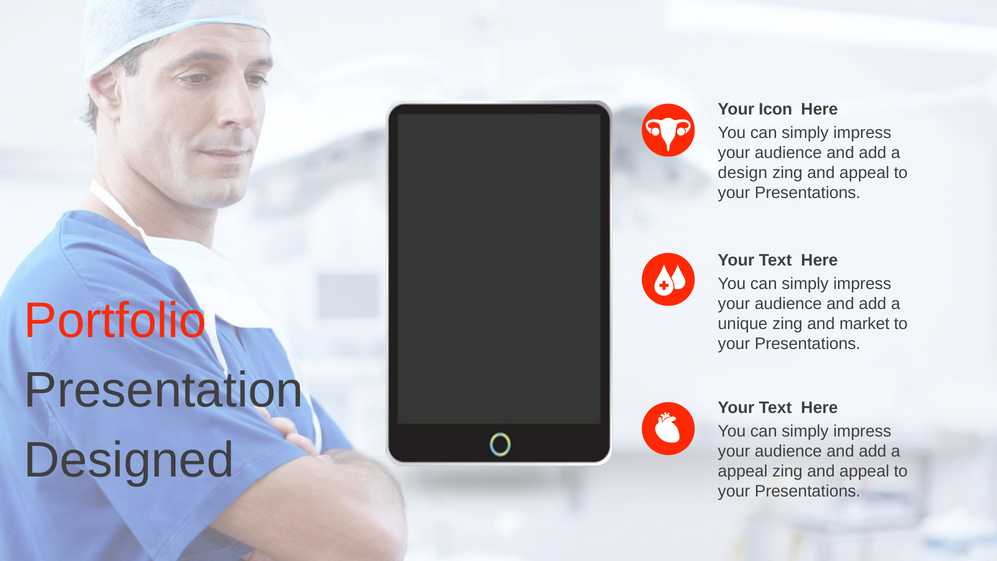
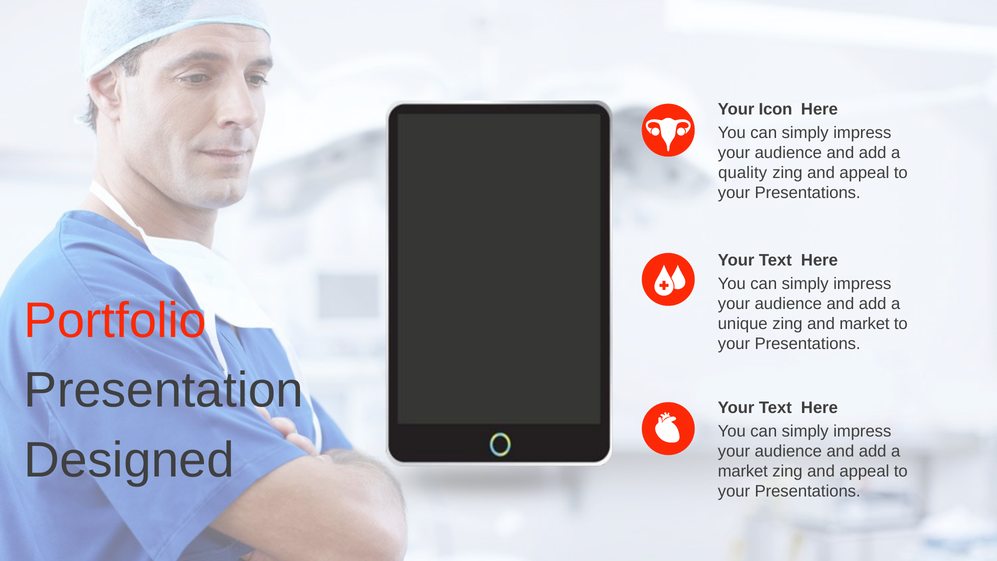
design: design -> quality
appeal at (743, 471): appeal -> market
